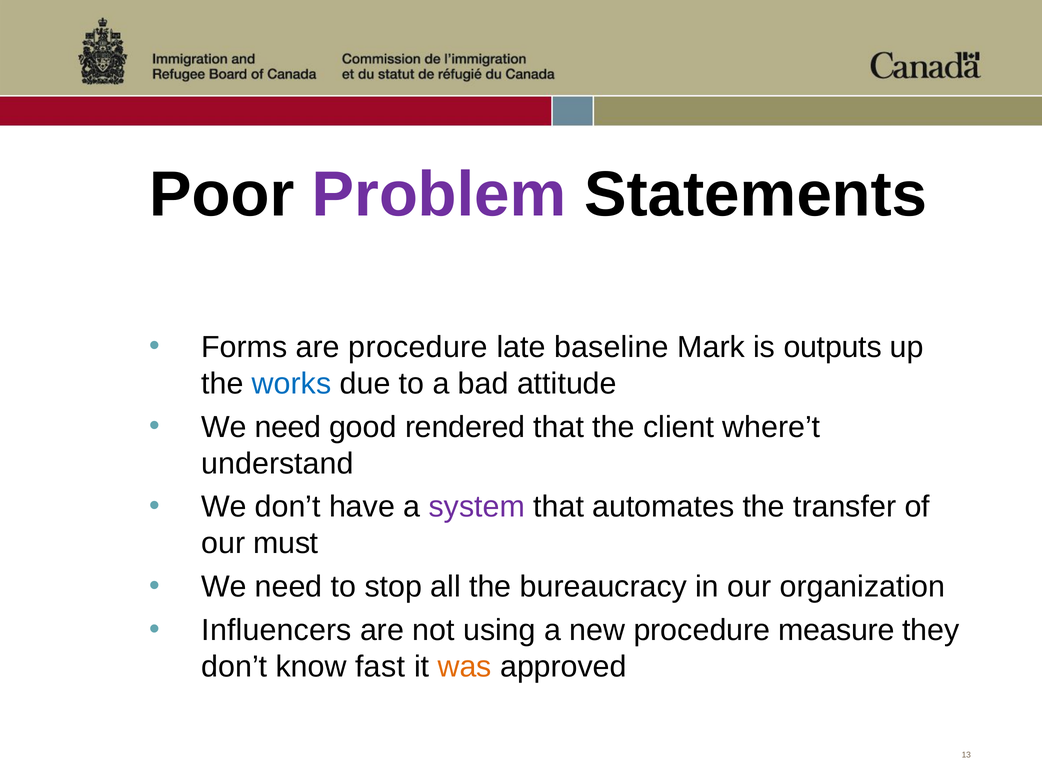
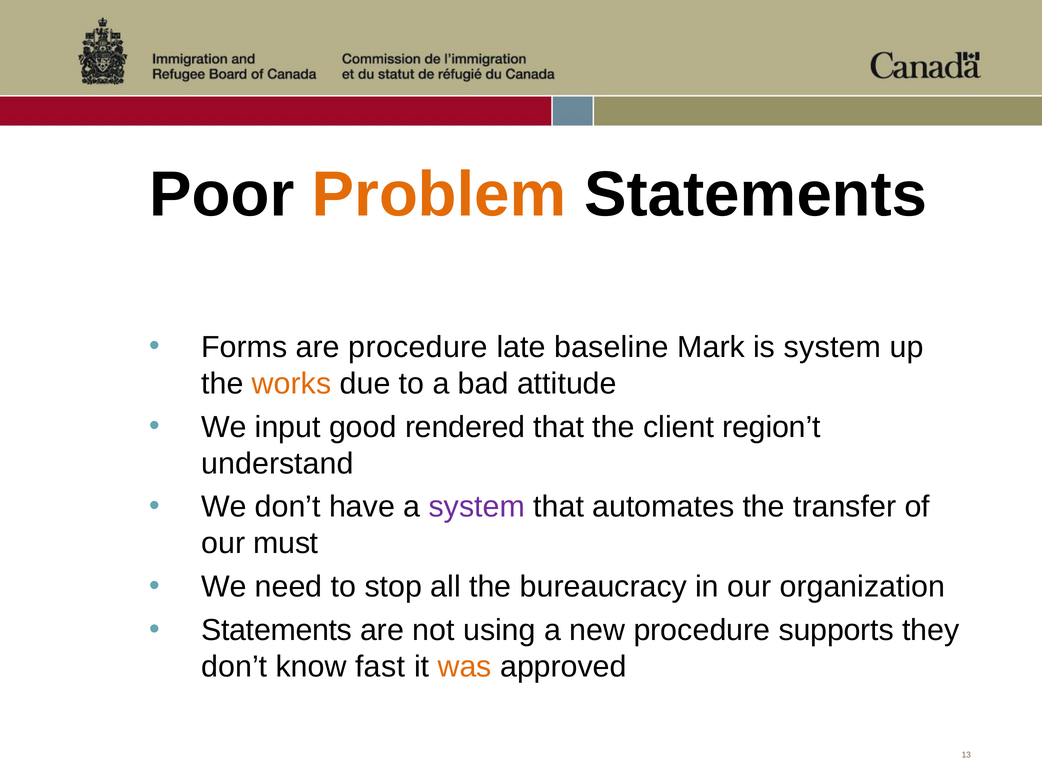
Problem colour: purple -> orange
is outputs: outputs -> system
works colour: blue -> orange
need at (288, 427): need -> input
where’t: where’t -> region’t
Influencers at (277, 630): Influencers -> Statements
measure: measure -> supports
